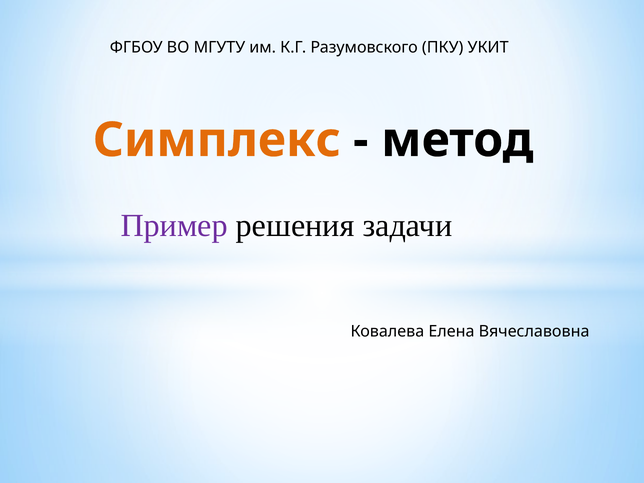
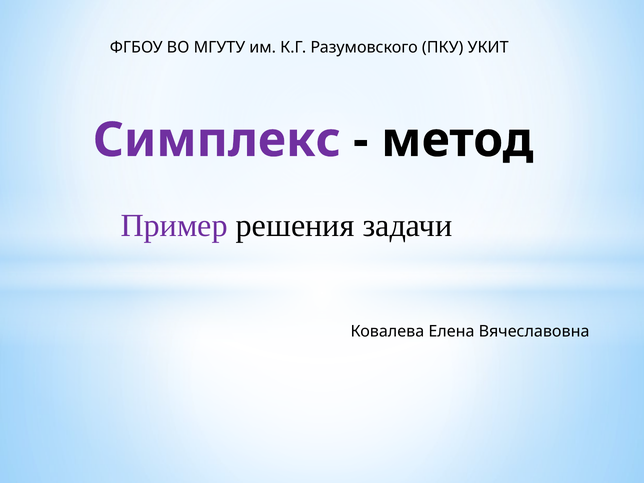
Симплекс colour: orange -> purple
